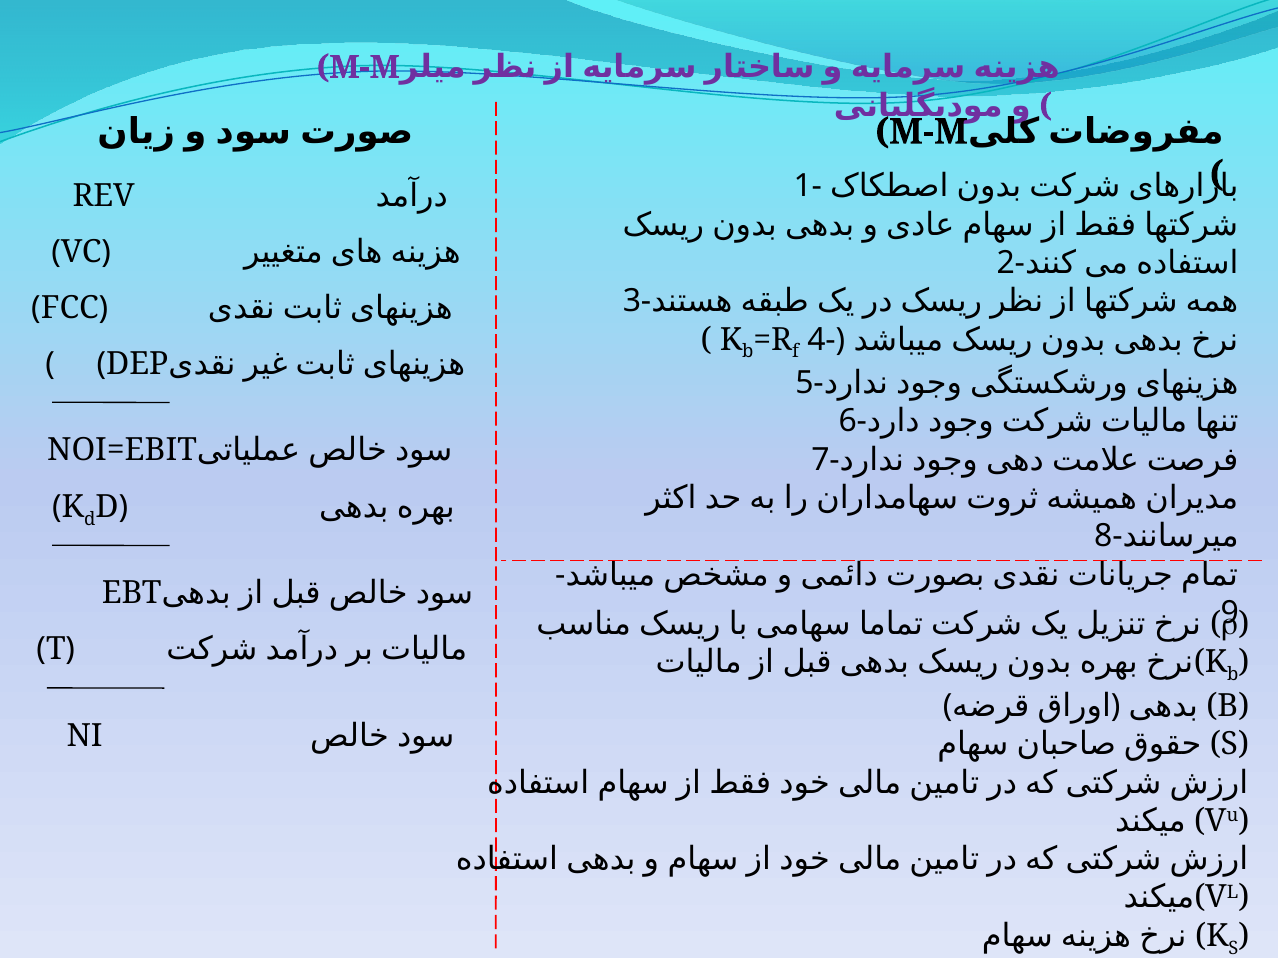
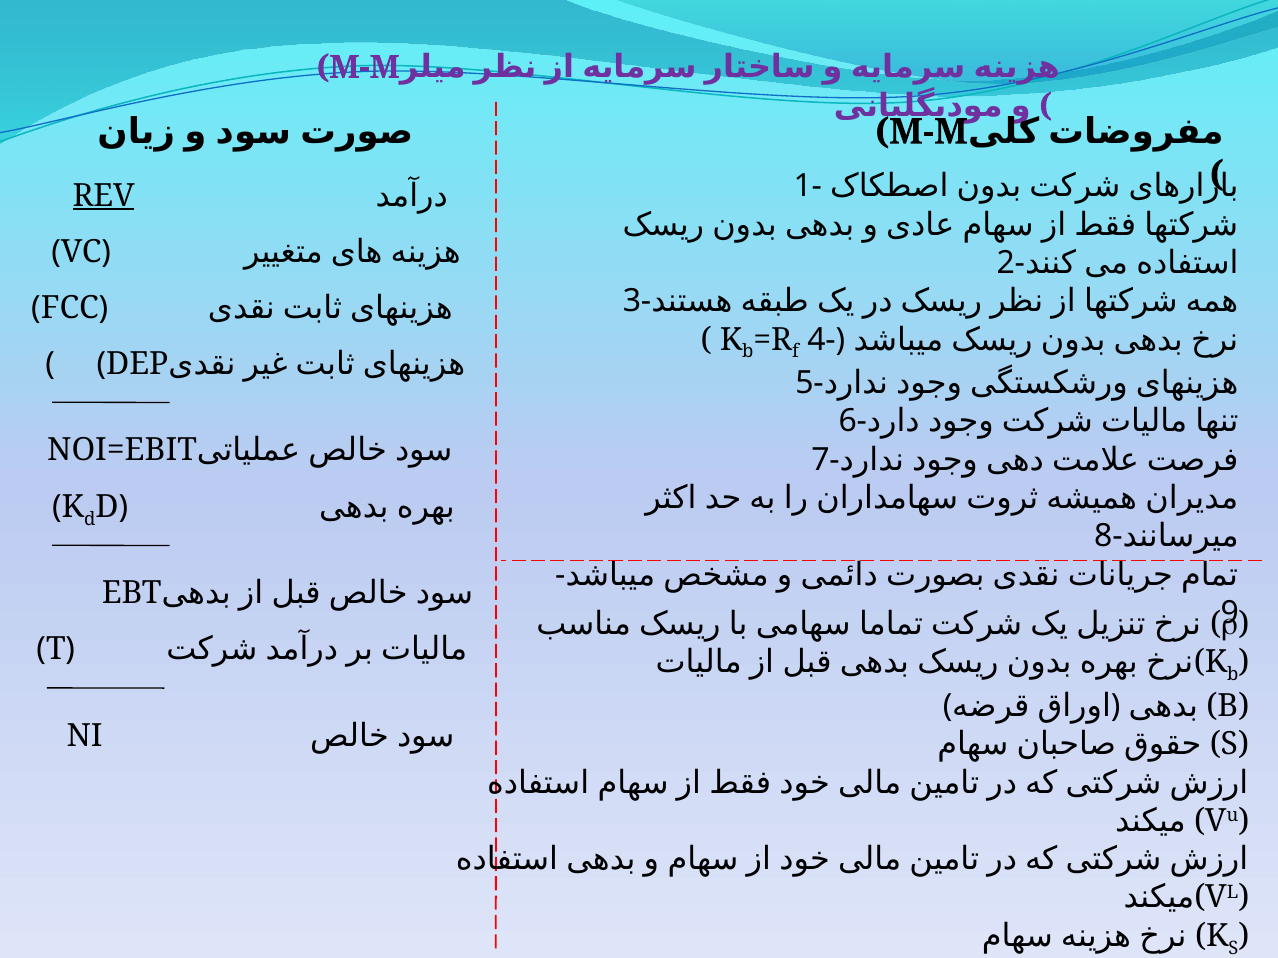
REV underline: none -> present
